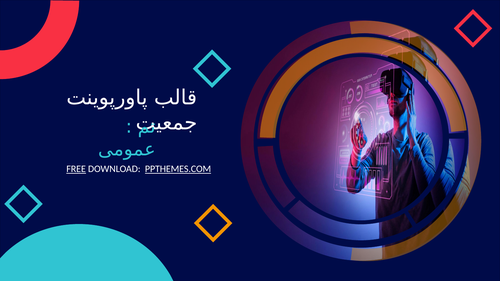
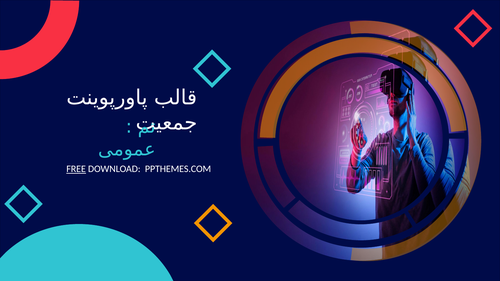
PPTHEMES.COM underline: present -> none
